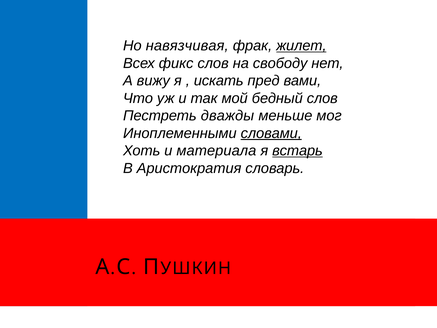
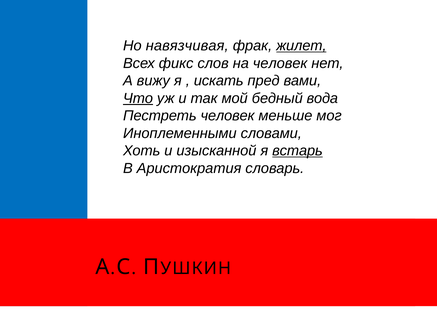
на свободу: свободу -> человек
Что underline: none -> present
бедный слов: слов -> вода
Пестреть дважды: дважды -> человек
словами underline: present -> none
материала: материала -> изысканной
